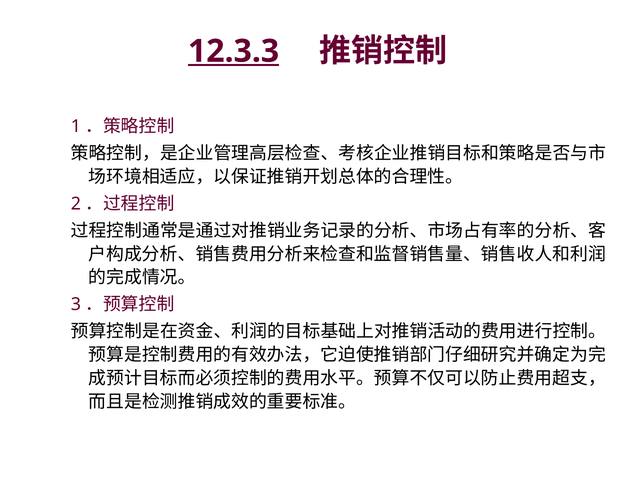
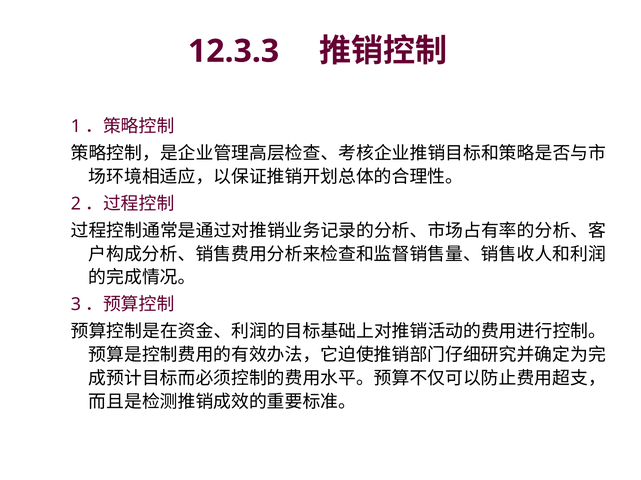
12.3.3 underline: present -> none
